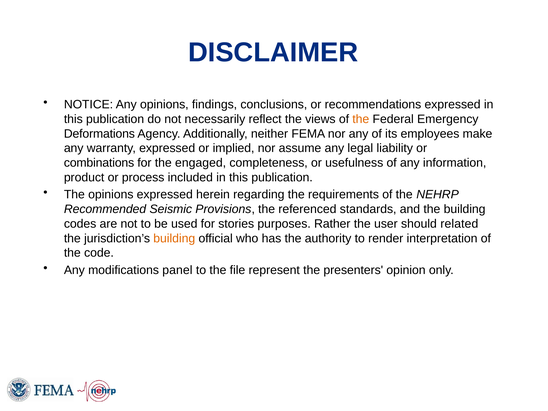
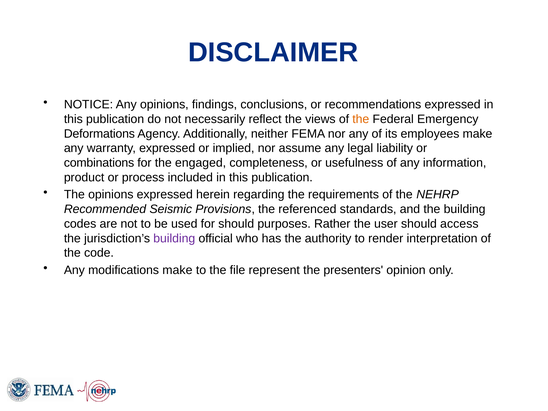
for stories: stories -> should
related: related -> access
building at (174, 238) colour: orange -> purple
modifications panel: panel -> make
